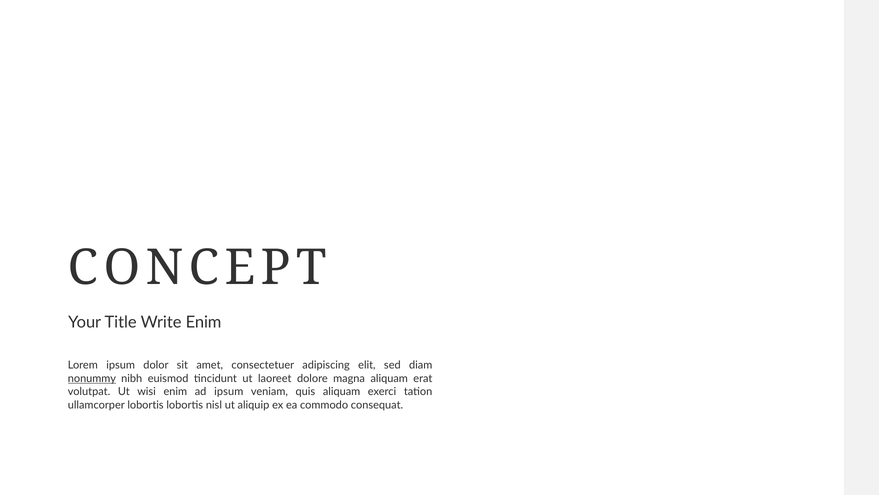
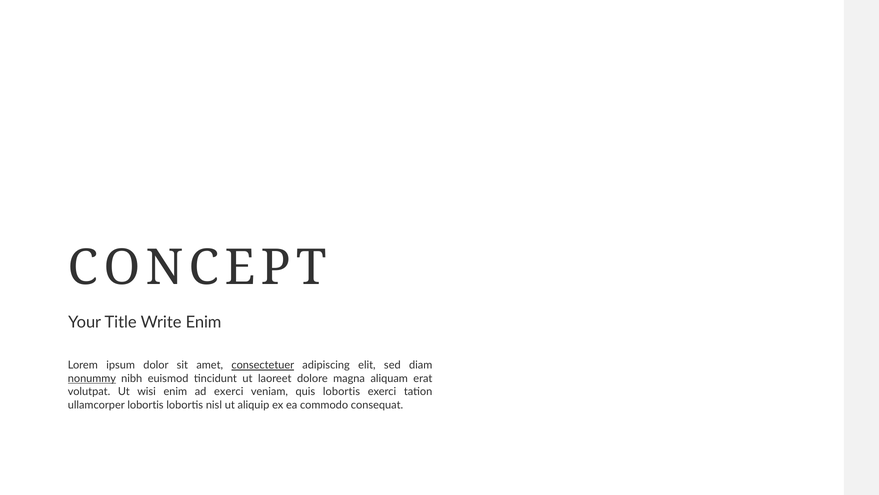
consectetuer underline: none -> present
ad ipsum: ipsum -> exerci
quis aliquam: aliquam -> lobortis
